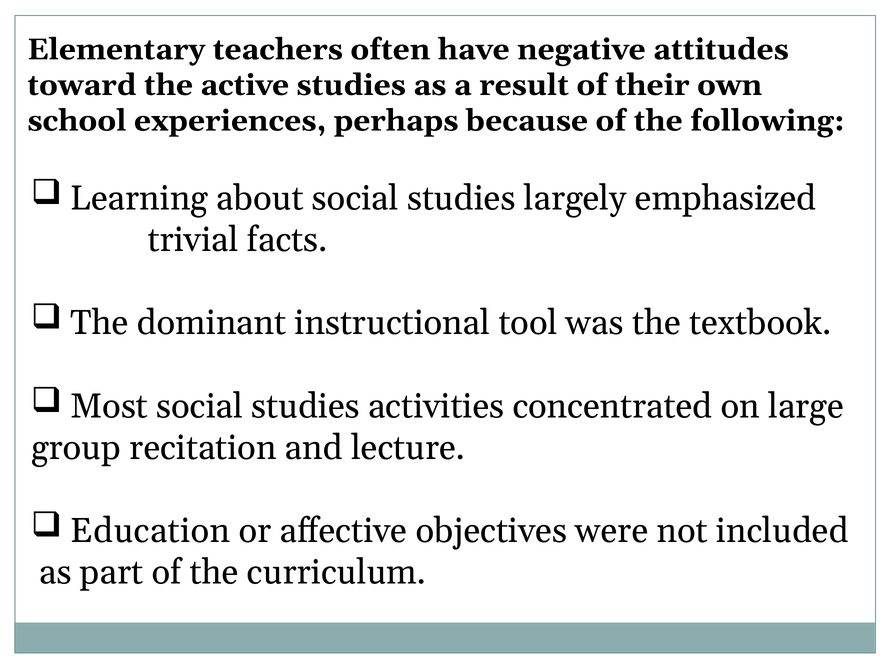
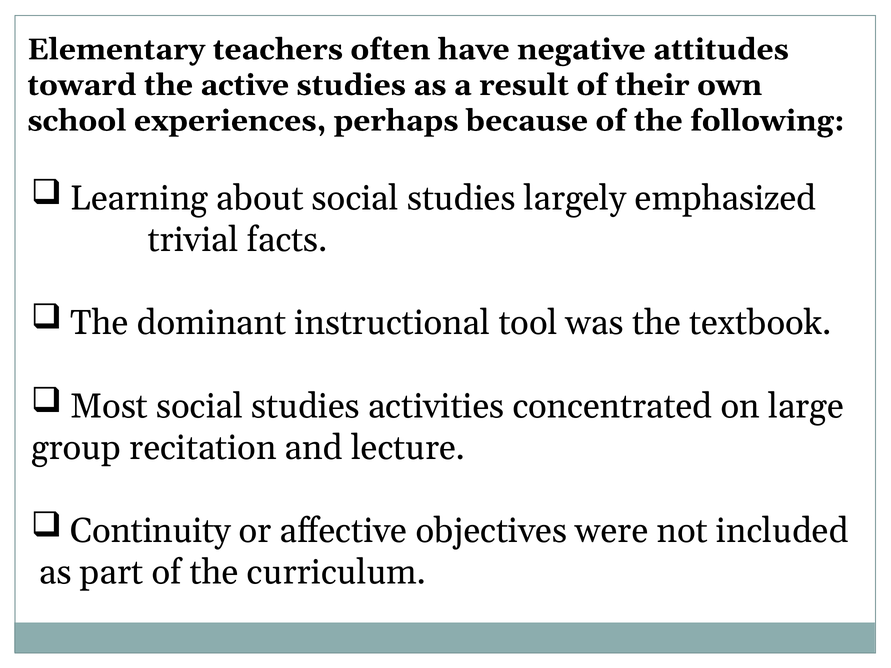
Education: Education -> Continuity
